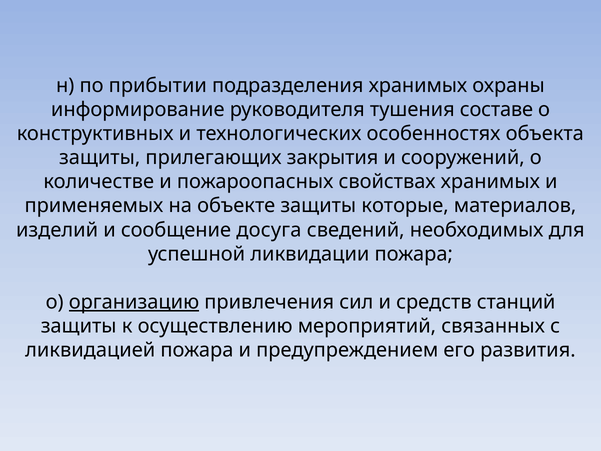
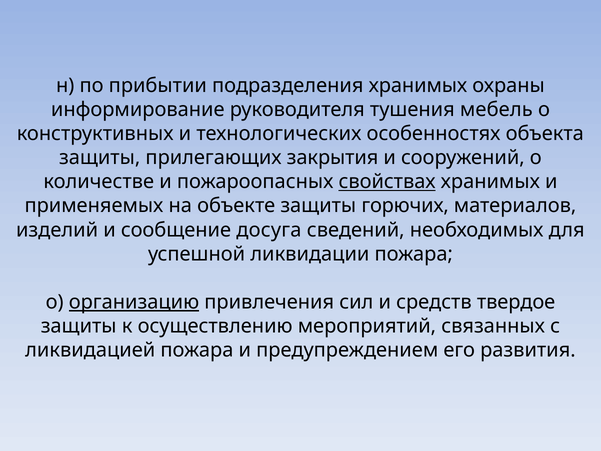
составе: составе -> мебель
свойствах underline: none -> present
которые: которые -> горючих
станций: станций -> твердое
